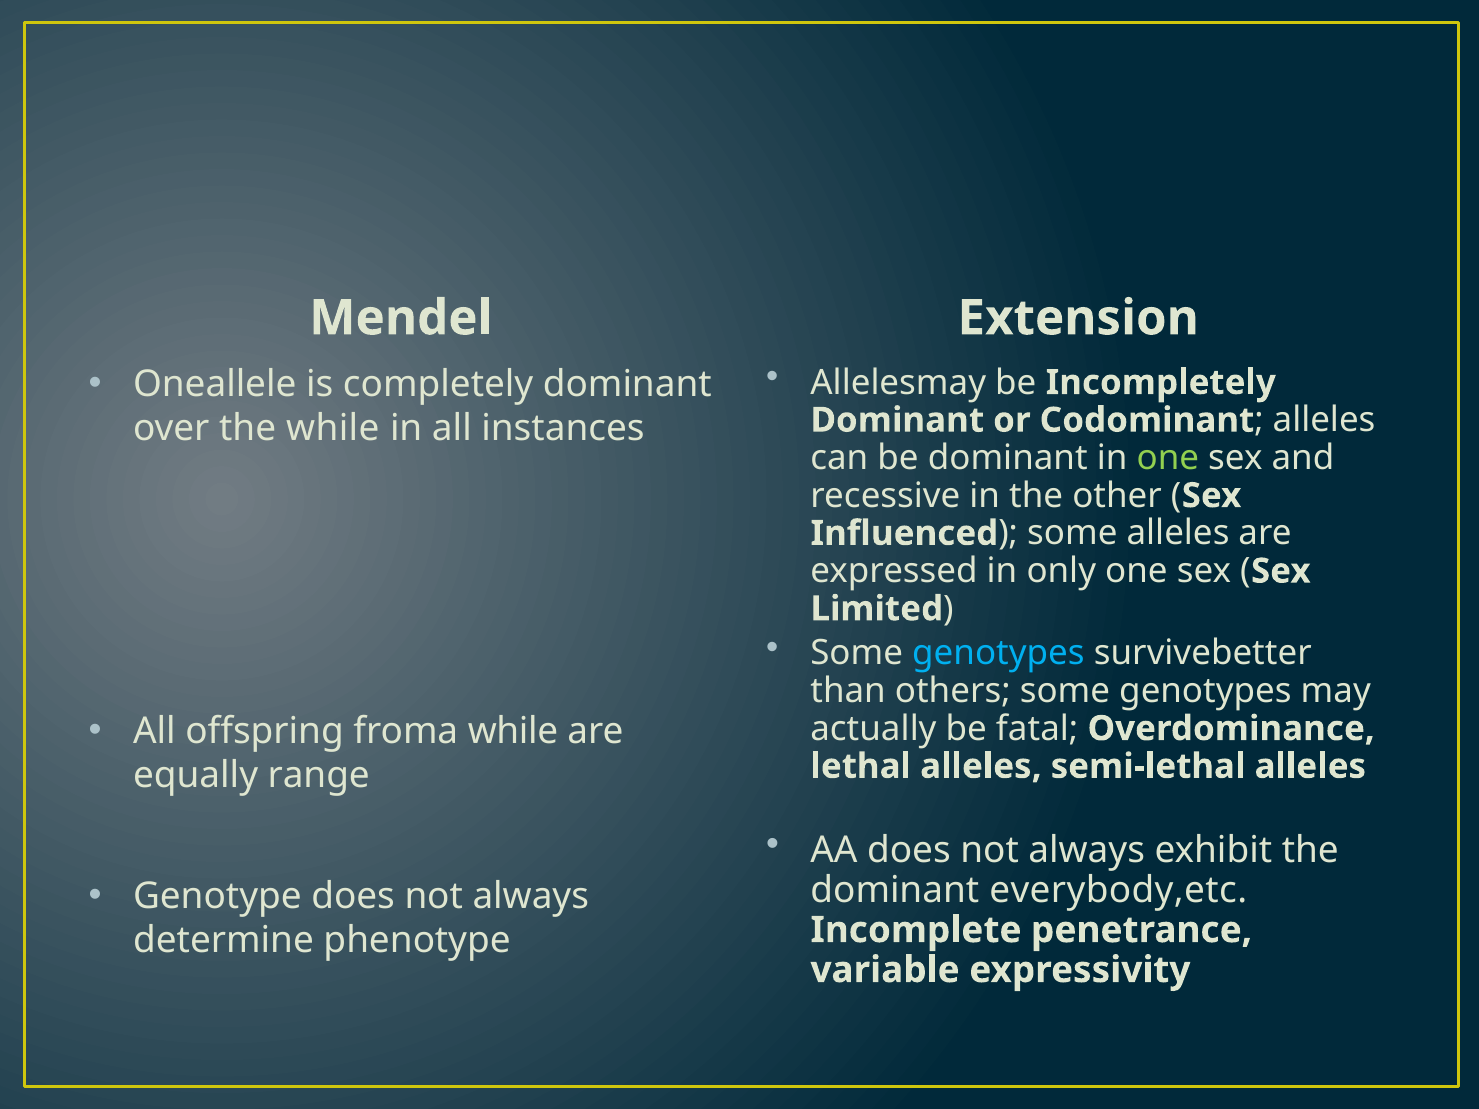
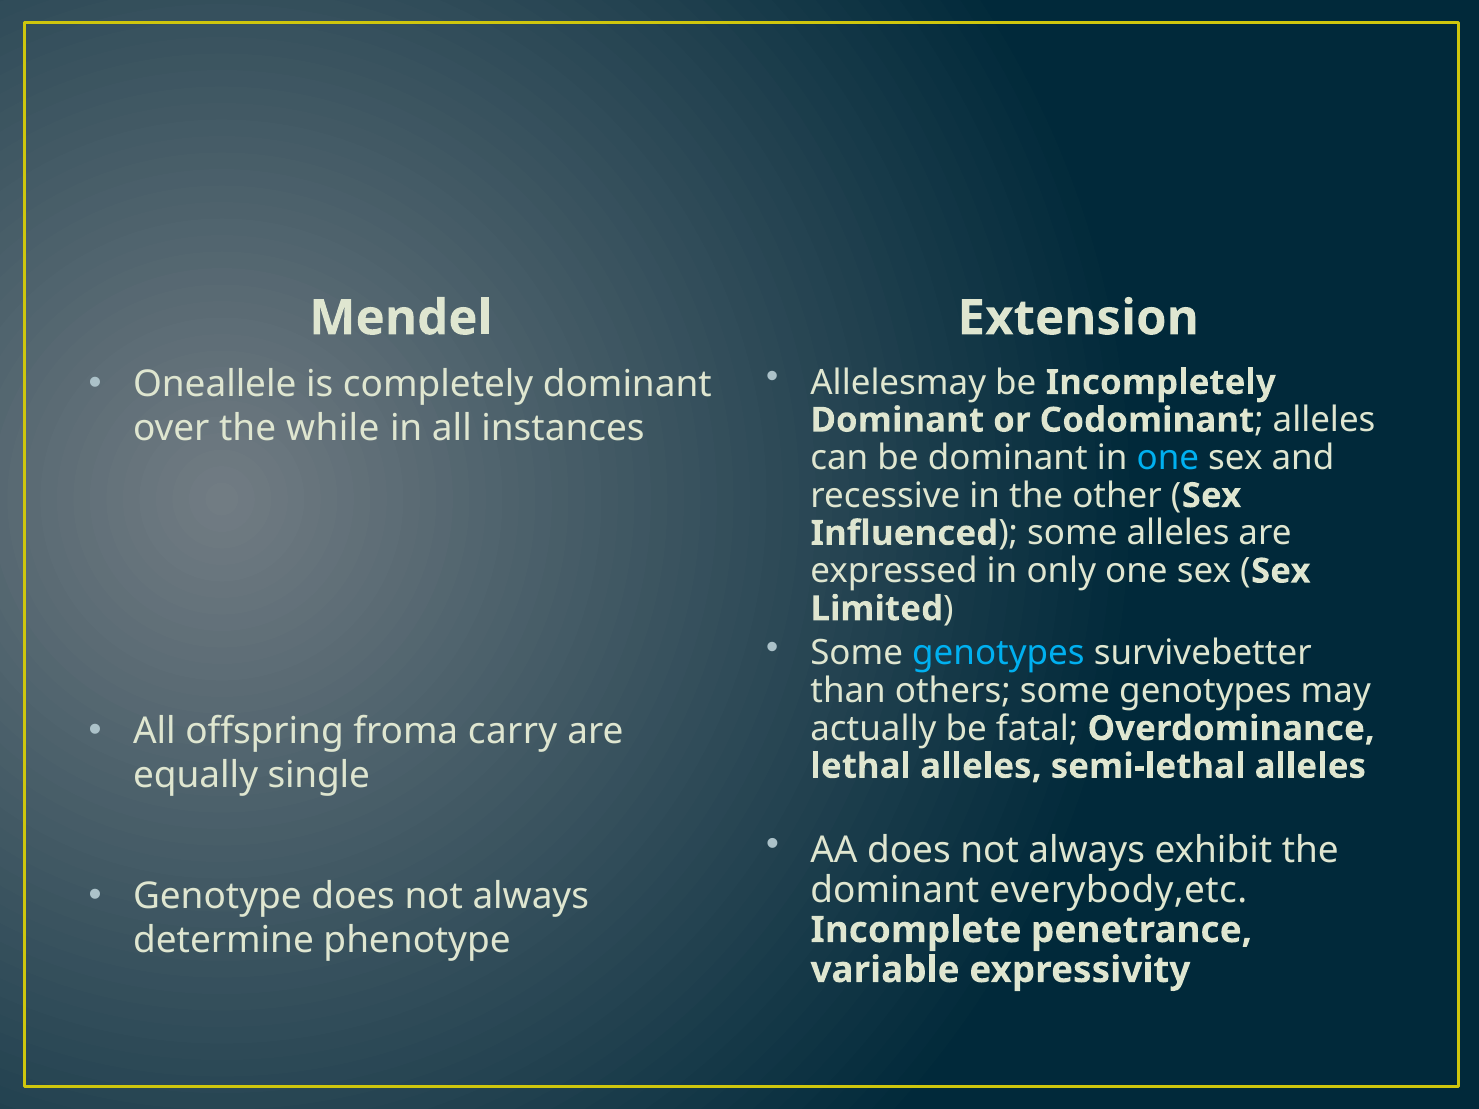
one at (1168, 458) colour: light green -> light blue
froma while: while -> carry
range: range -> single
